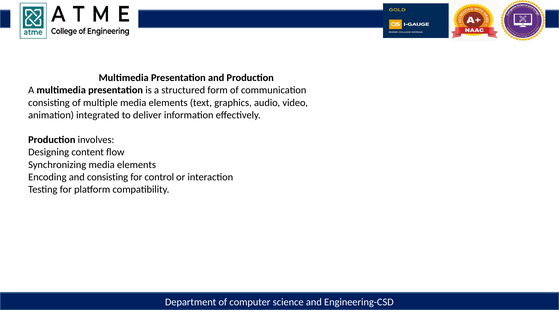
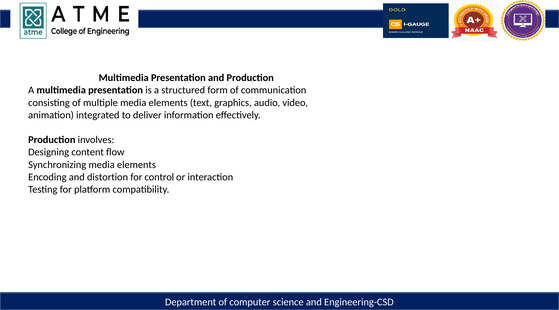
and consisting: consisting -> distortion
